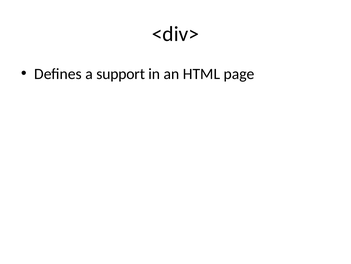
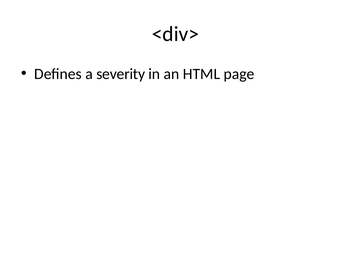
support: support -> severity
